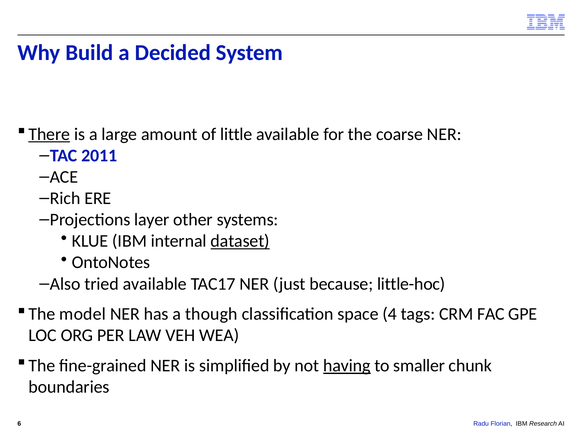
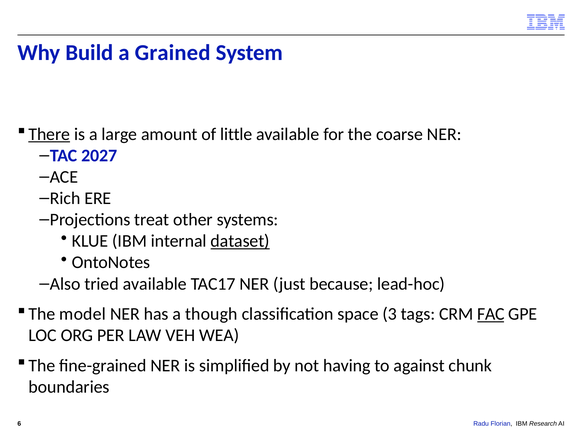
Decided: Decided -> Grained
2011: 2011 -> 2027
layer: layer -> treat
little-hoc: little-hoc -> lead-hoc
4: 4 -> 3
FAC underline: none -> present
having underline: present -> none
smaller: smaller -> against
